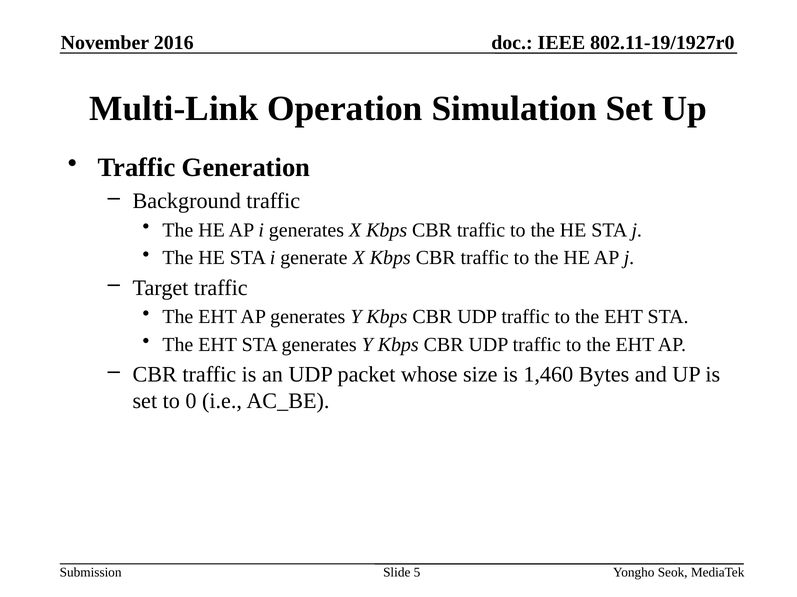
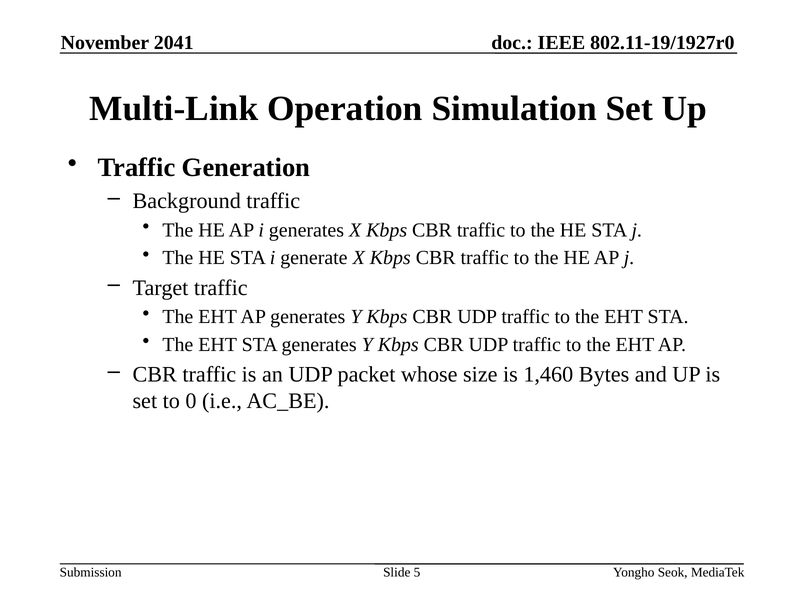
2016: 2016 -> 2041
